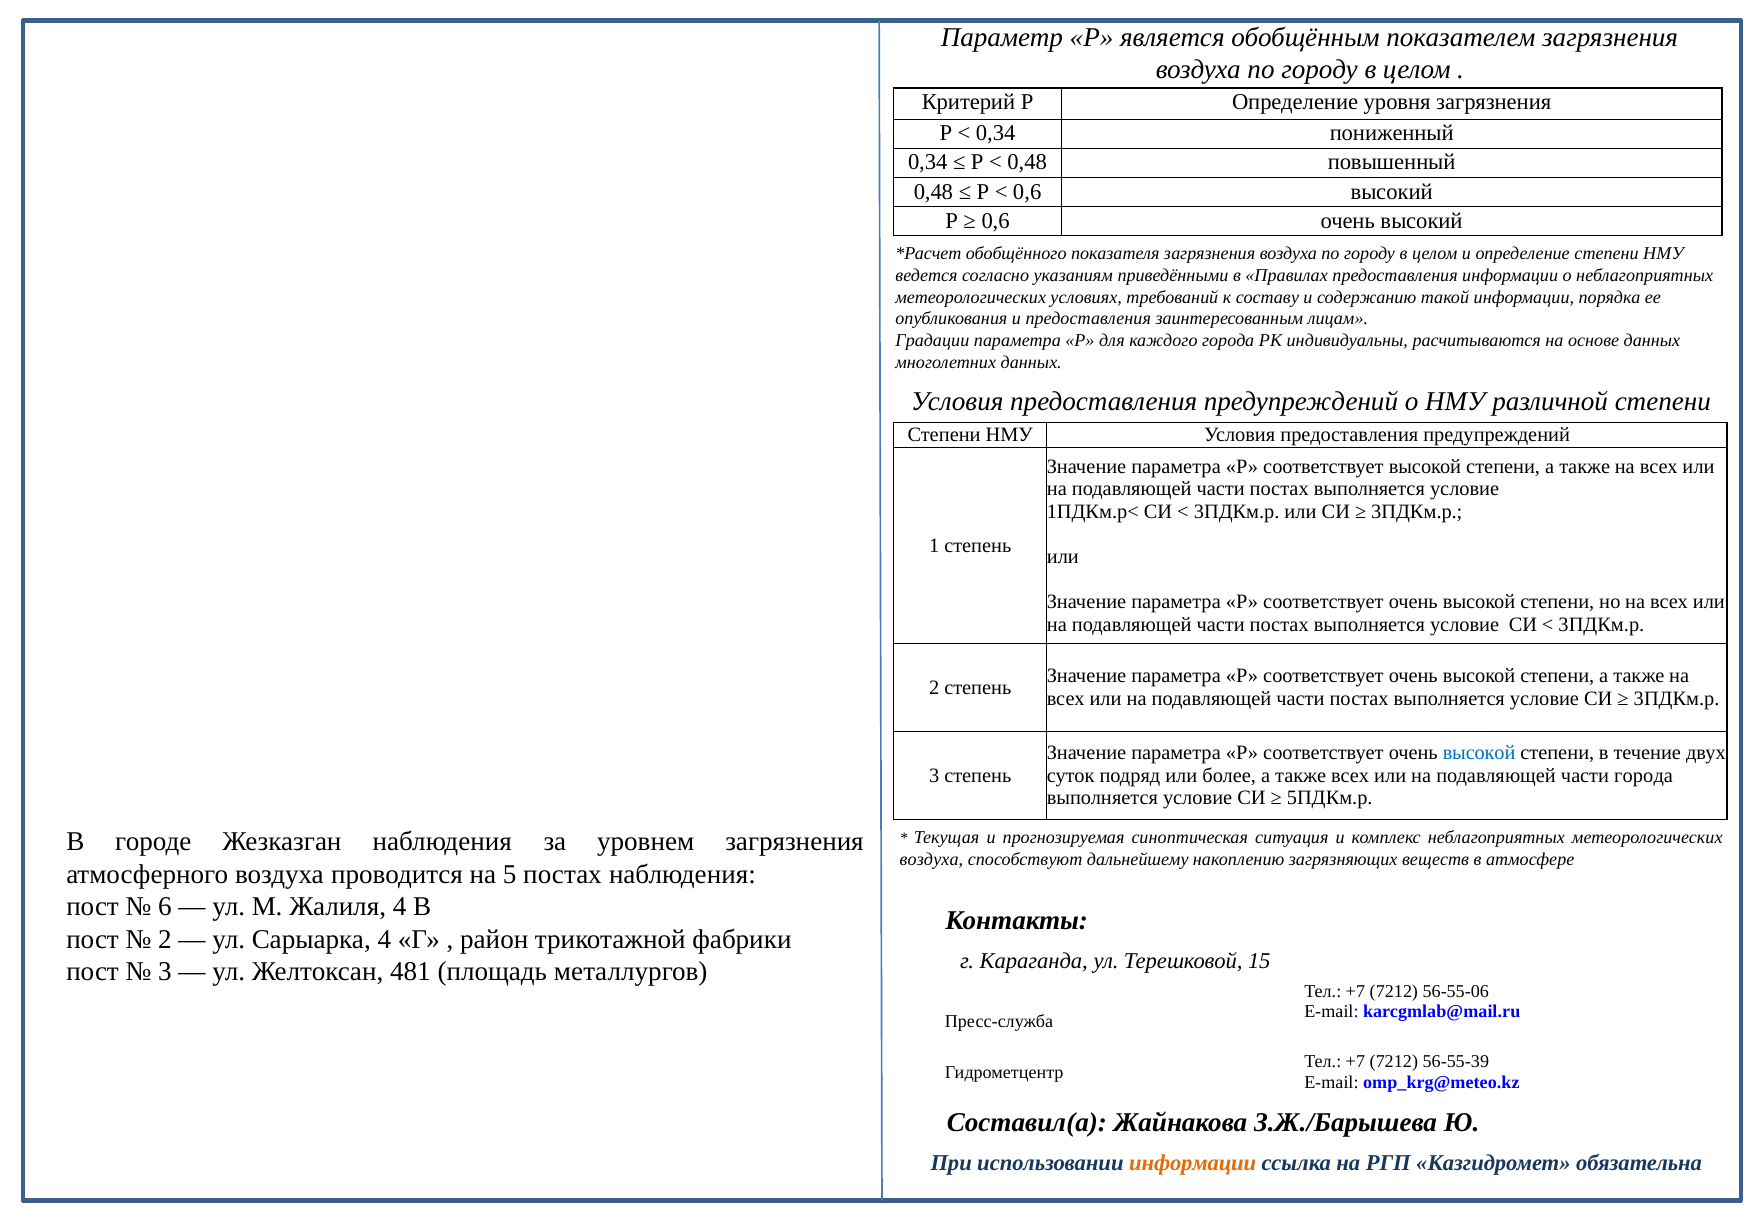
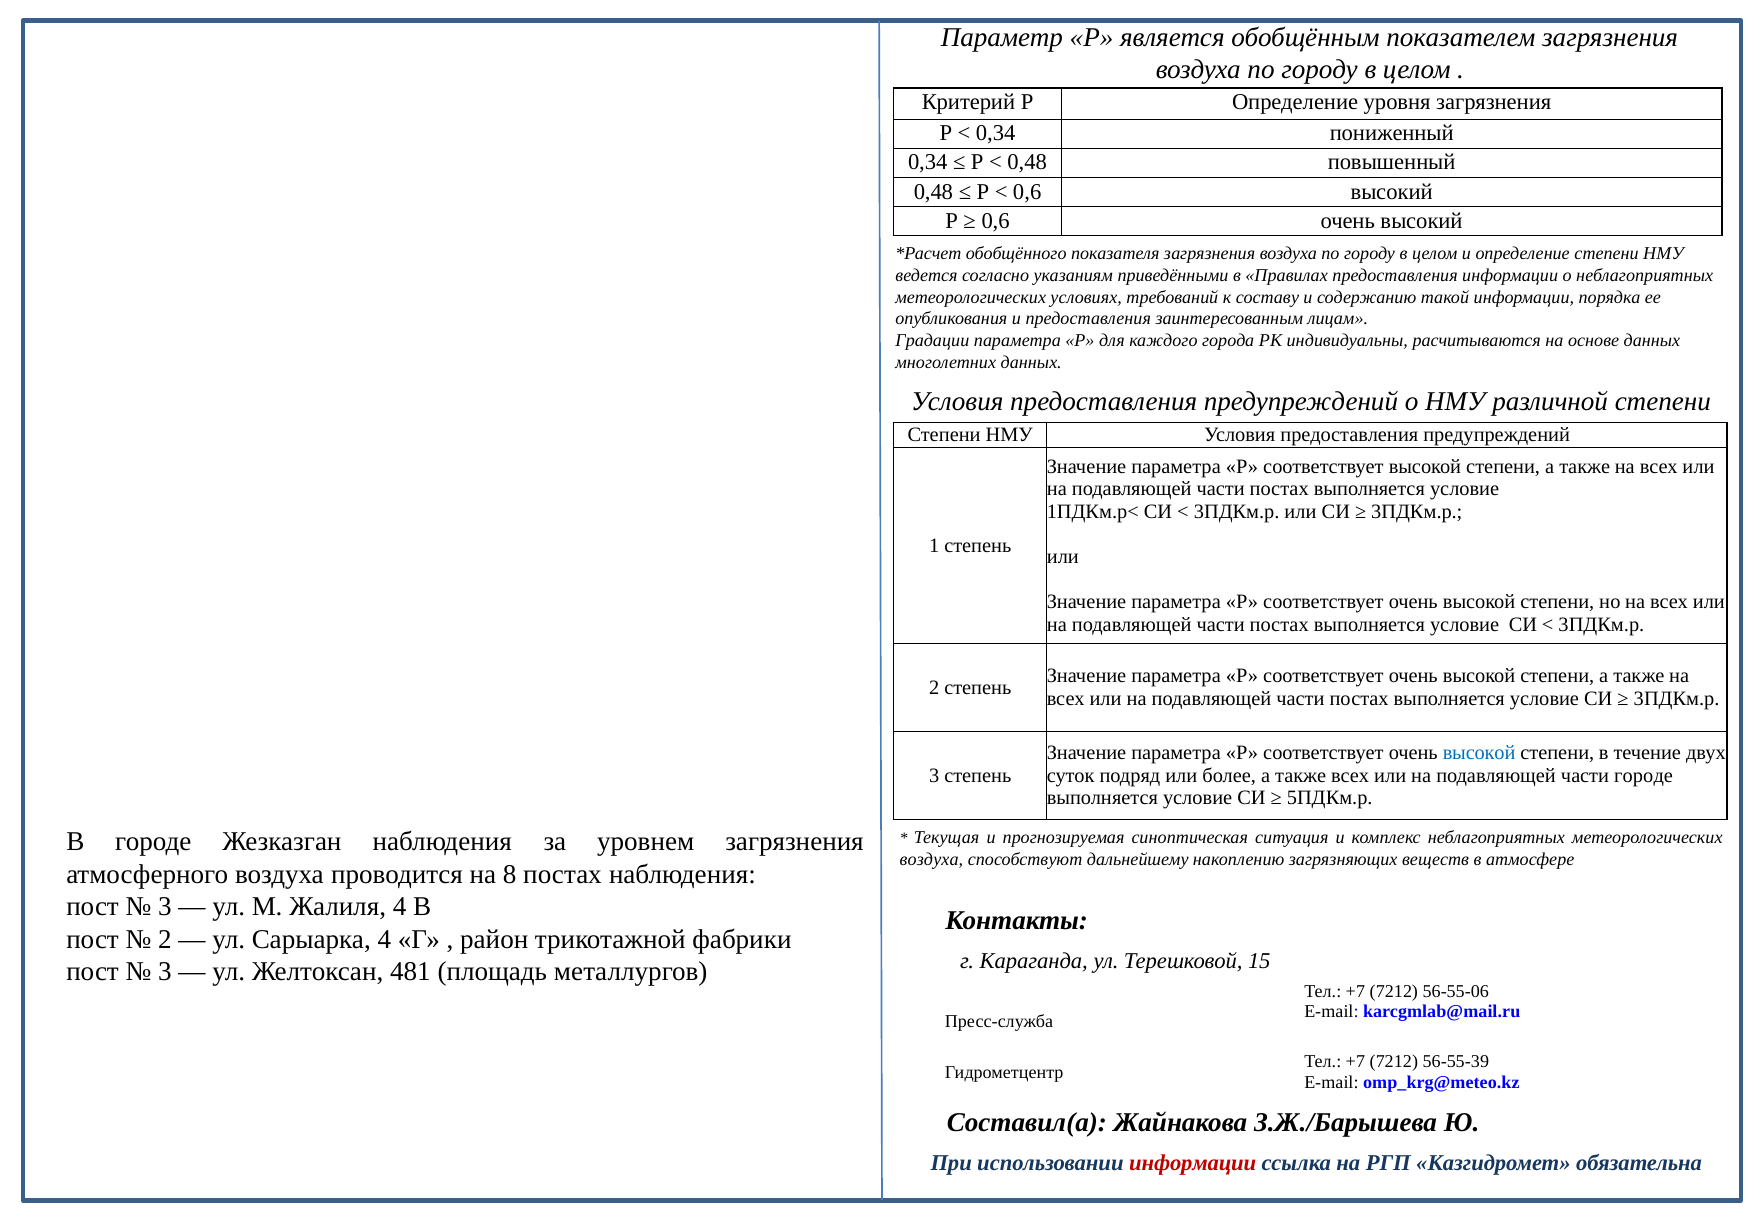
части города: города -> городе
5: 5 -> 8
6 at (165, 907): 6 -> 3
информации at (1193, 1163) colour: orange -> red
